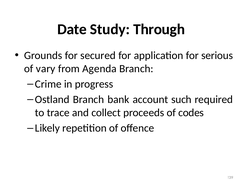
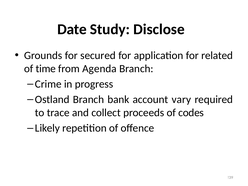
Through: Through -> Disclose
serious: serious -> related
vary: vary -> time
such: such -> vary
